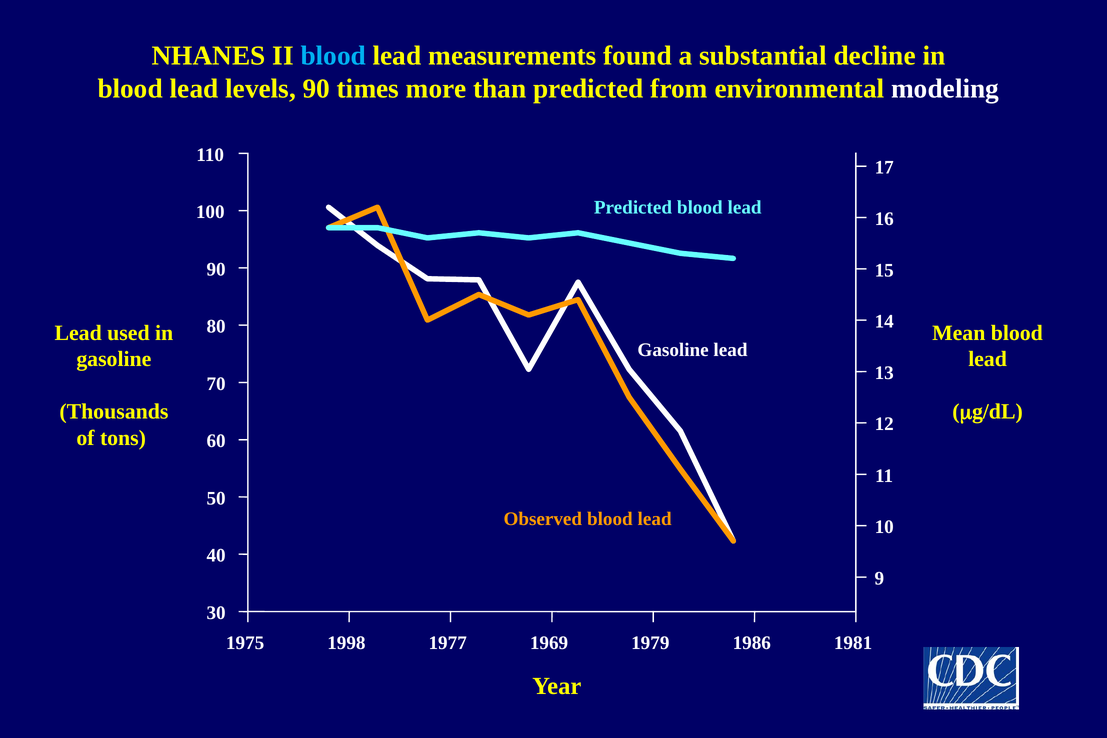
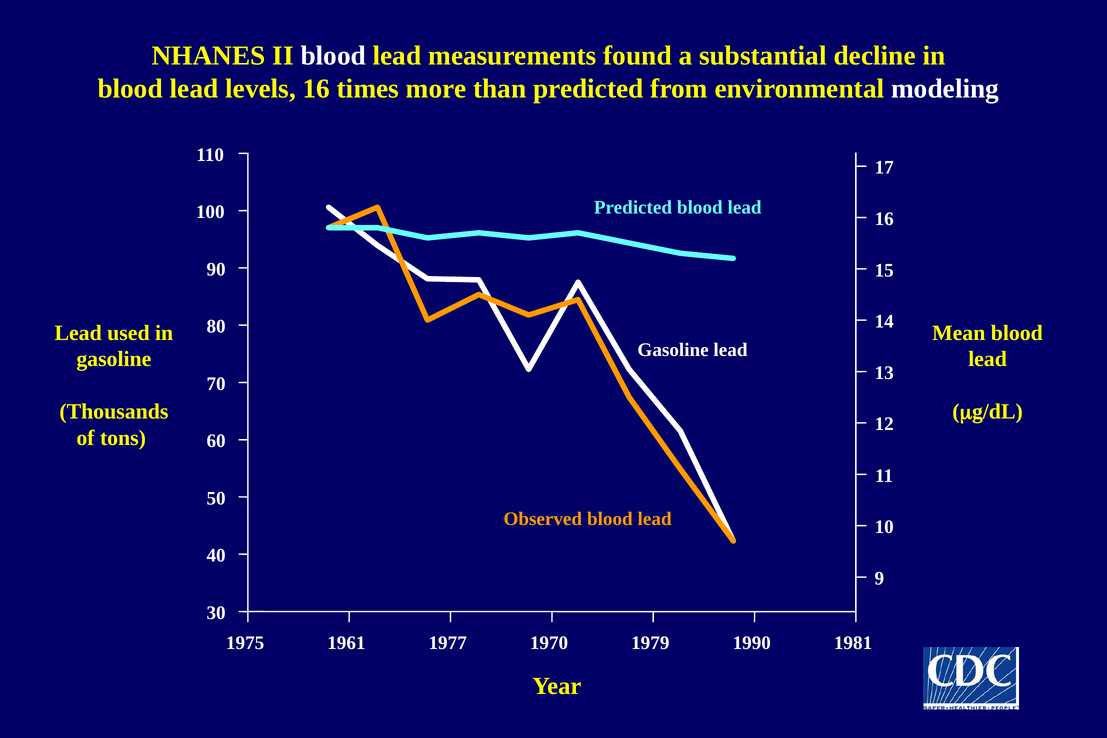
blood at (333, 56) colour: light blue -> white
levels 90: 90 -> 16
1998: 1998 -> 1961
1969: 1969 -> 1970
1986: 1986 -> 1990
